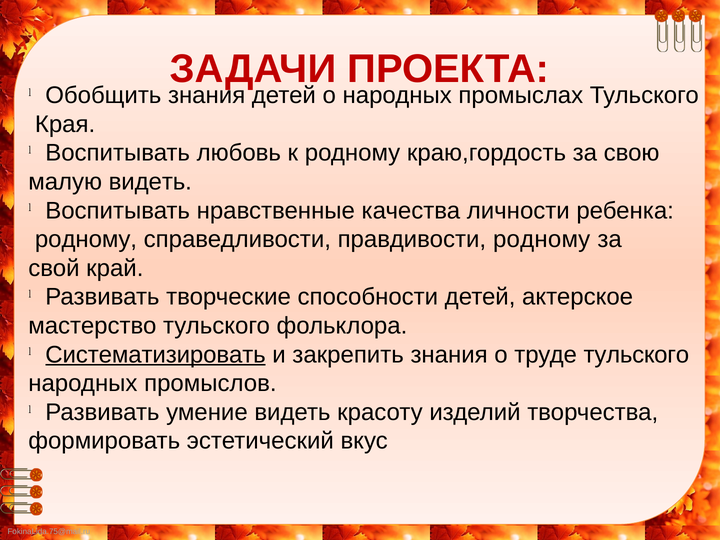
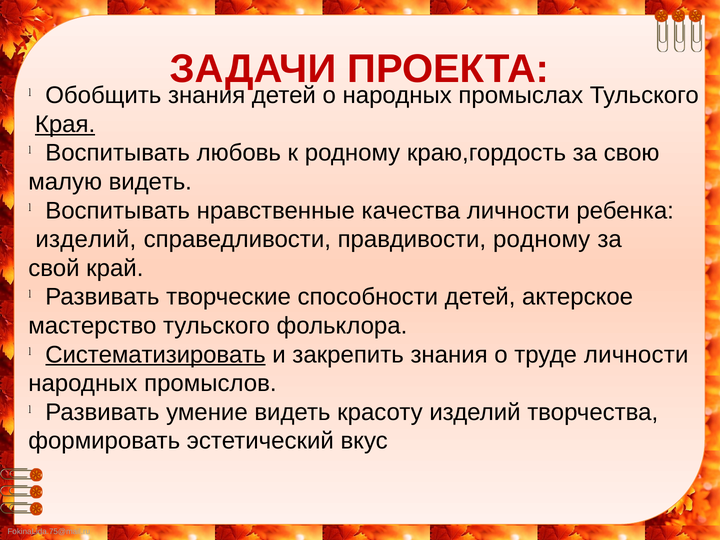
Края underline: none -> present
родному at (86, 239): родному -> изделий
труде тульского: тульского -> личности
